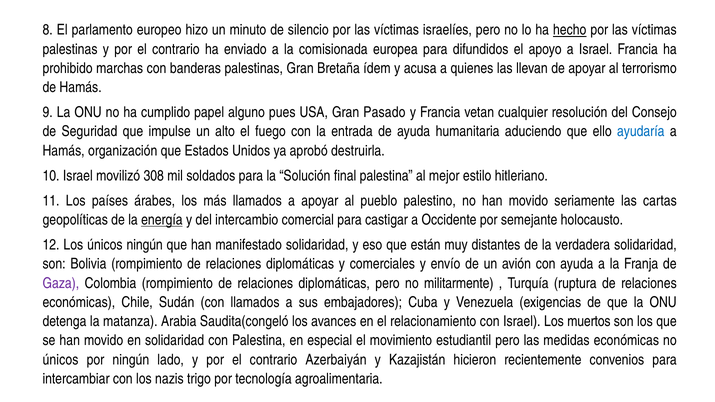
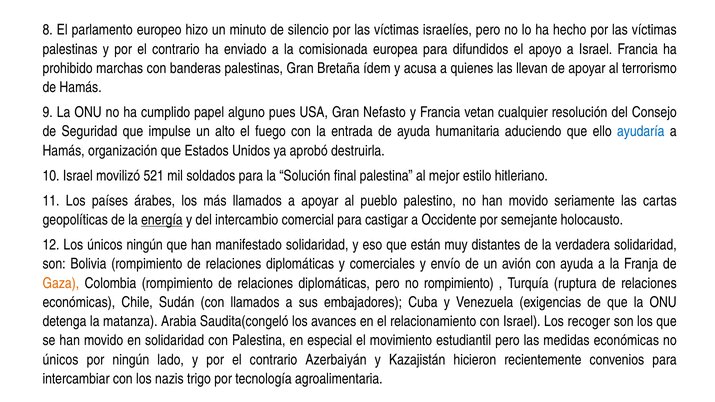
hecho underline: present -> none
Pasado: Pasado -> Nefasto
308: 308 -> 521
Gaza colour: purple -> orange
no militarmente: militarmente -> rompimiento
muertos: muertos -> recoger
